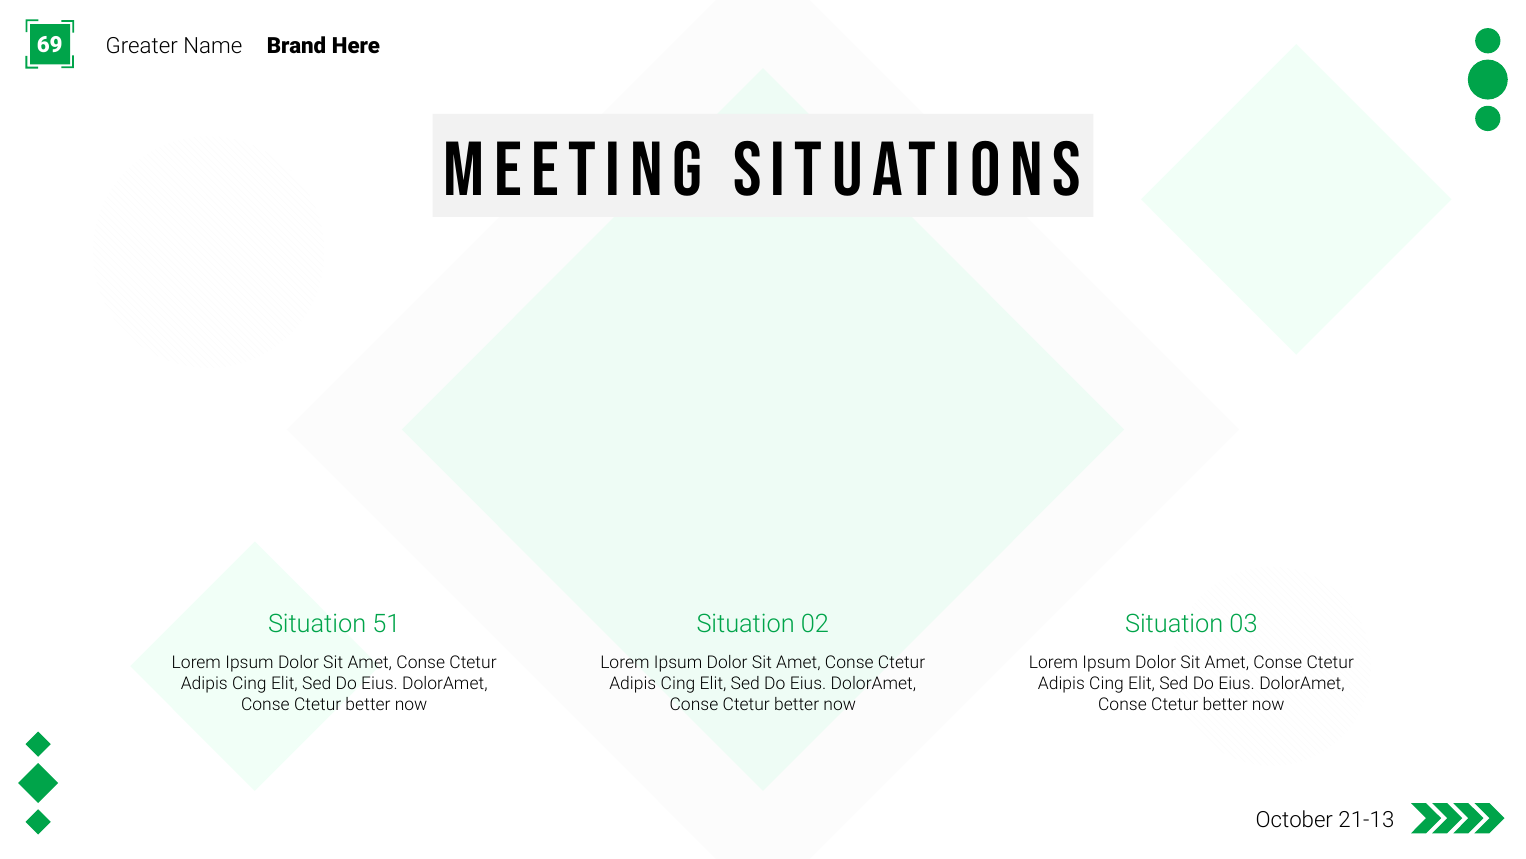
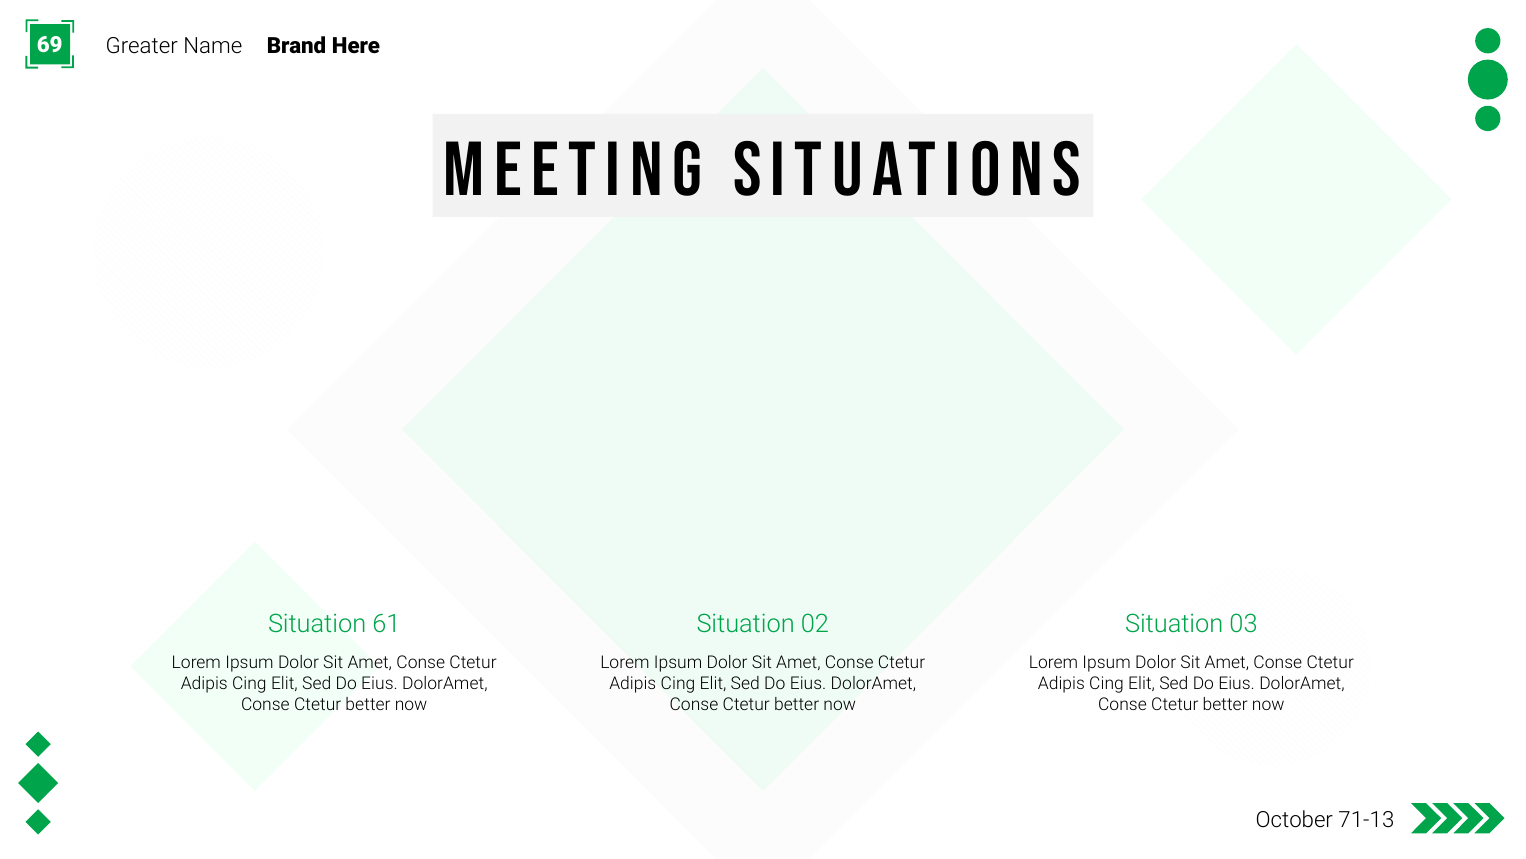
51: 51 -> 61
21-13: 21-13 -> 71-13
